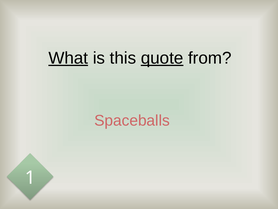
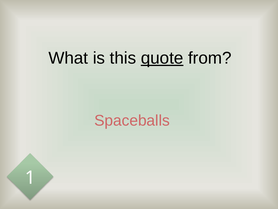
What underline: present -> none
